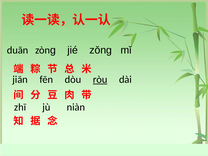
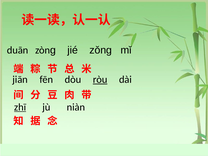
zhī underline: none -> present
